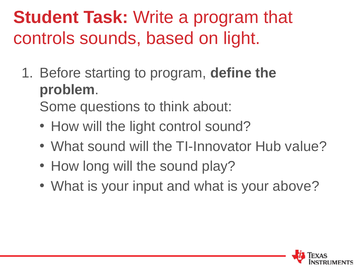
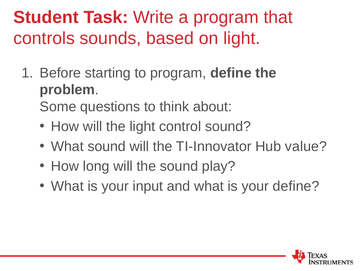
your above: above -> define
